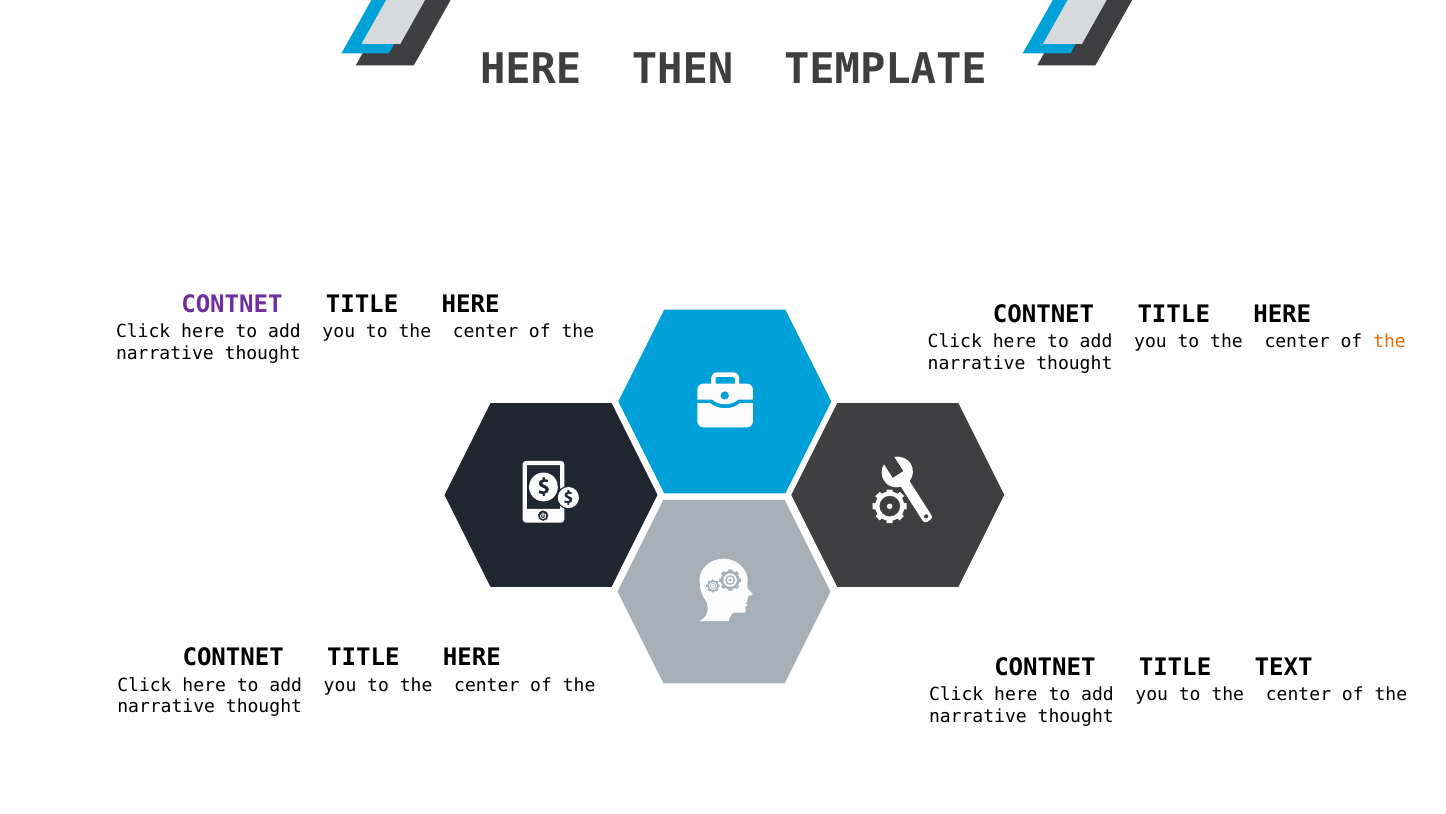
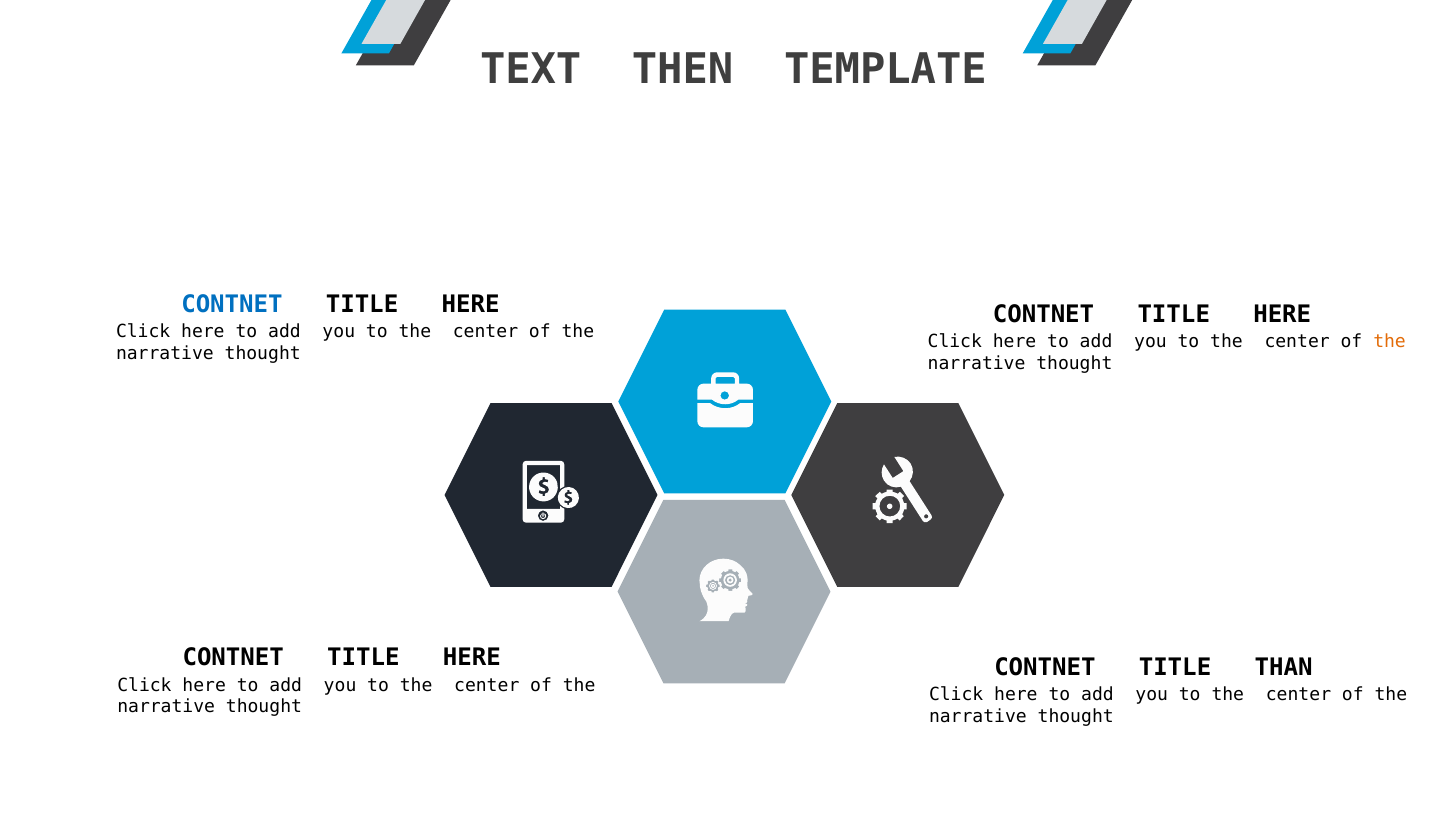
HERE at (531, 69): HERE -> TEXT
CONTNET at (232, 304) colour: purple -> blue
TEXT: TEXT -> THAN
